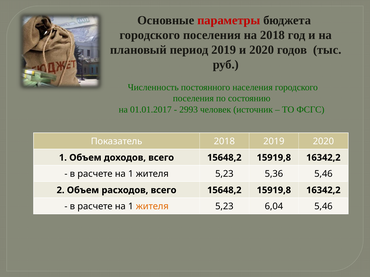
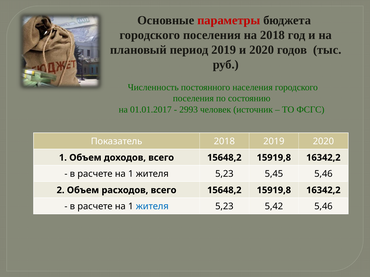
5,36: 5,36 -> 5,45
жителя at (152, 207) colour: orange -> blue
6,04: 6,04 -> 5,42
